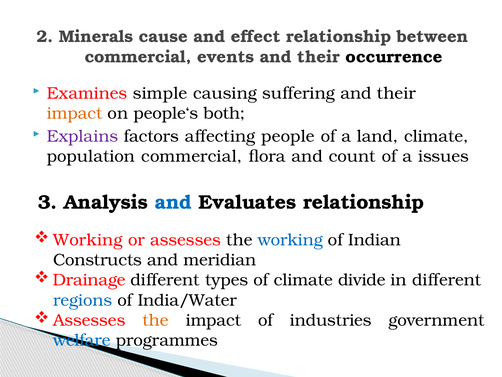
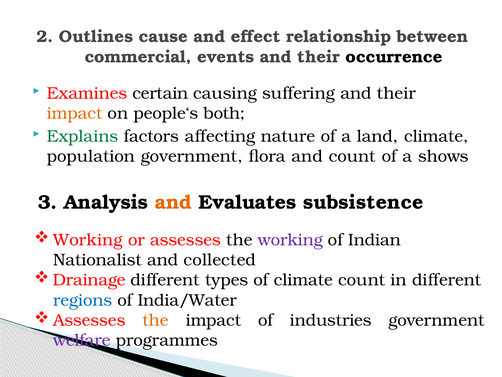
Minerals: Minerals -> Outlines
simple: simple -> certain
Explains colour: purple -> green
people: people -> nature
population commercial: commercial -> government
issues: issues -> shows
and at (173, 202) colour: blue -> orange
Evaluates relationship: relationship -> subsistence
working at (290, 240) colour: blue -> purple
Constructs: Constructs -> Nationalist
meridian: meridian -> collected
climate divide: divide -> count
welfare colour: blue -> purple
